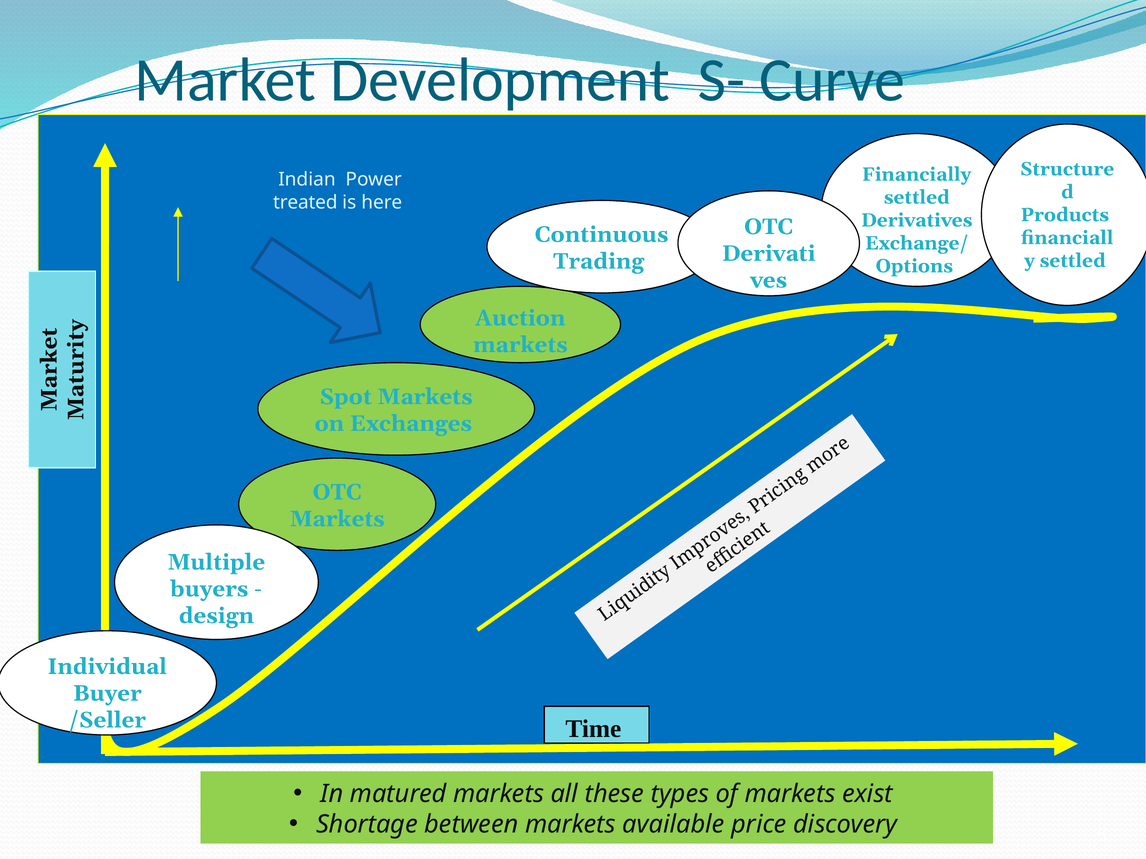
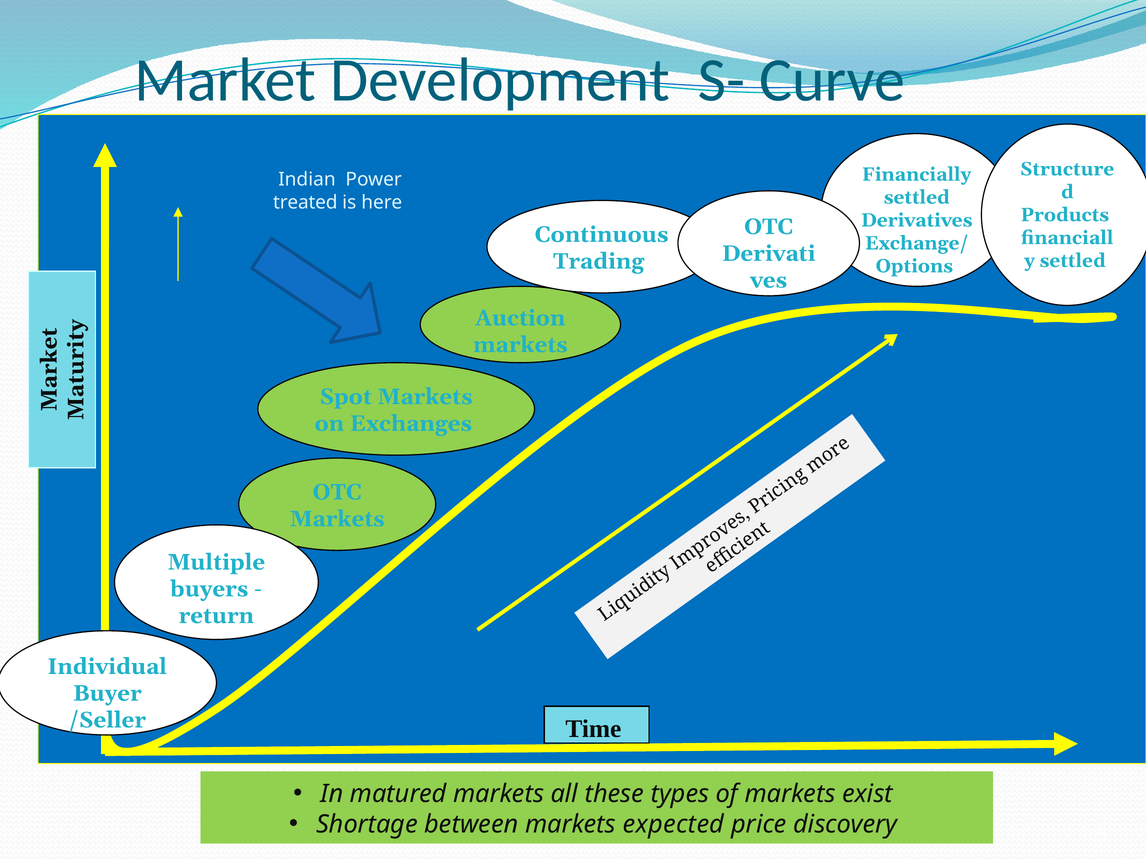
design: design -> return
available: available -> expected
